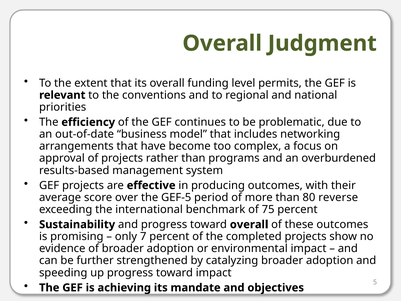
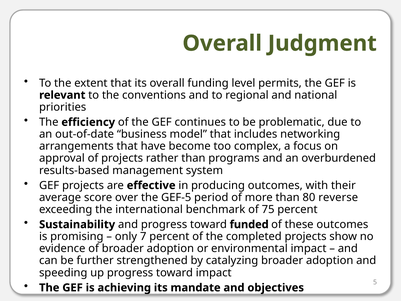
toward overall: overall -> funded
